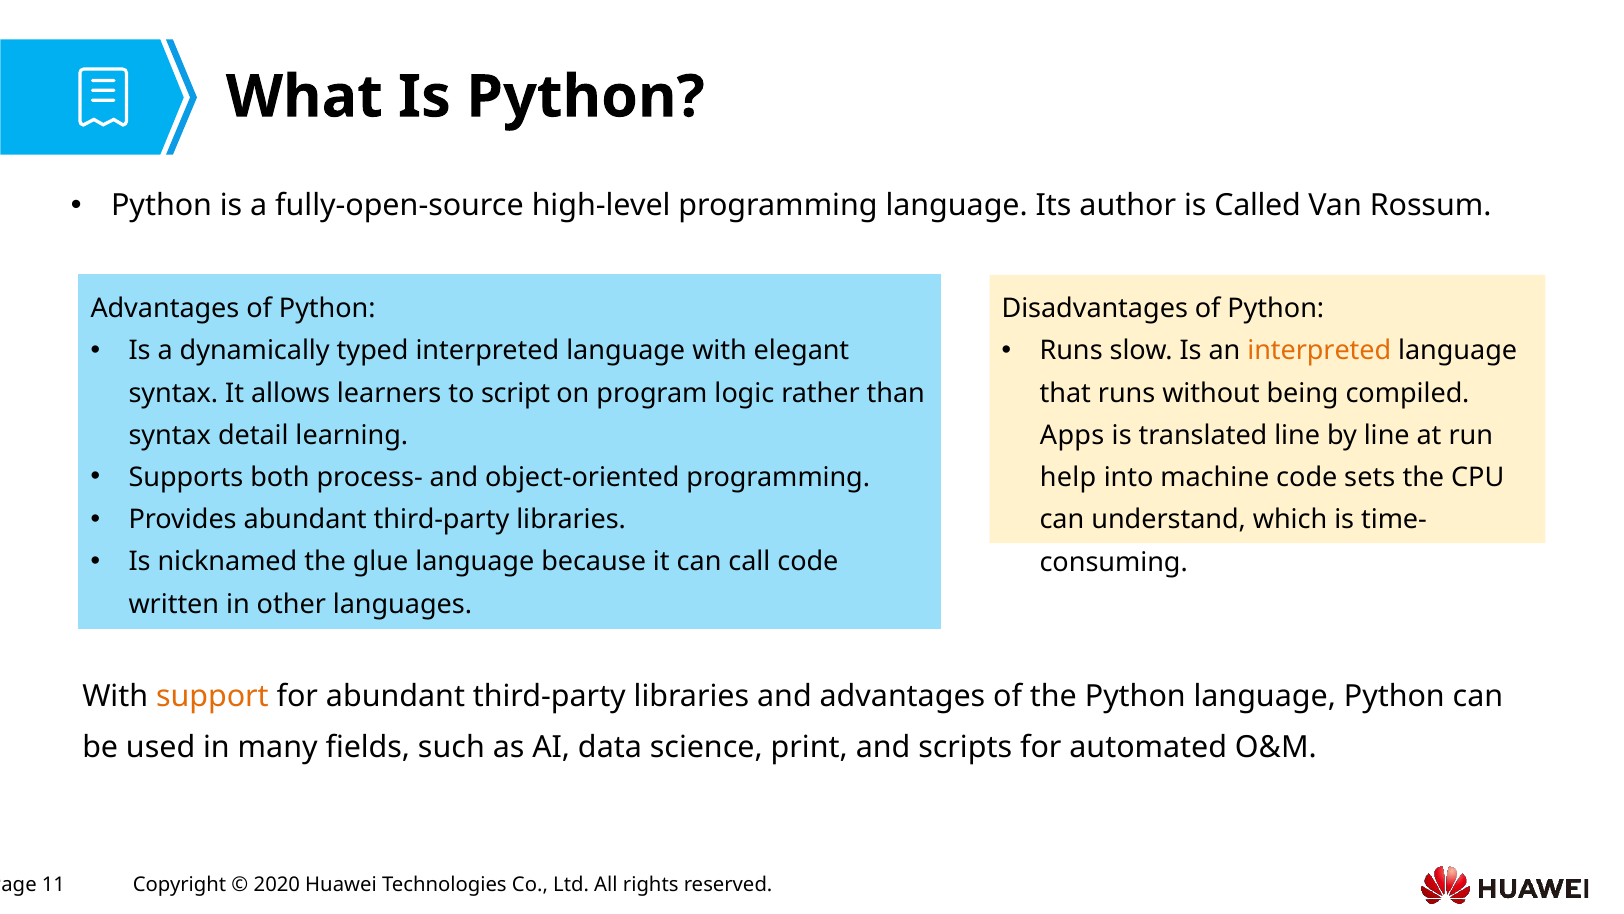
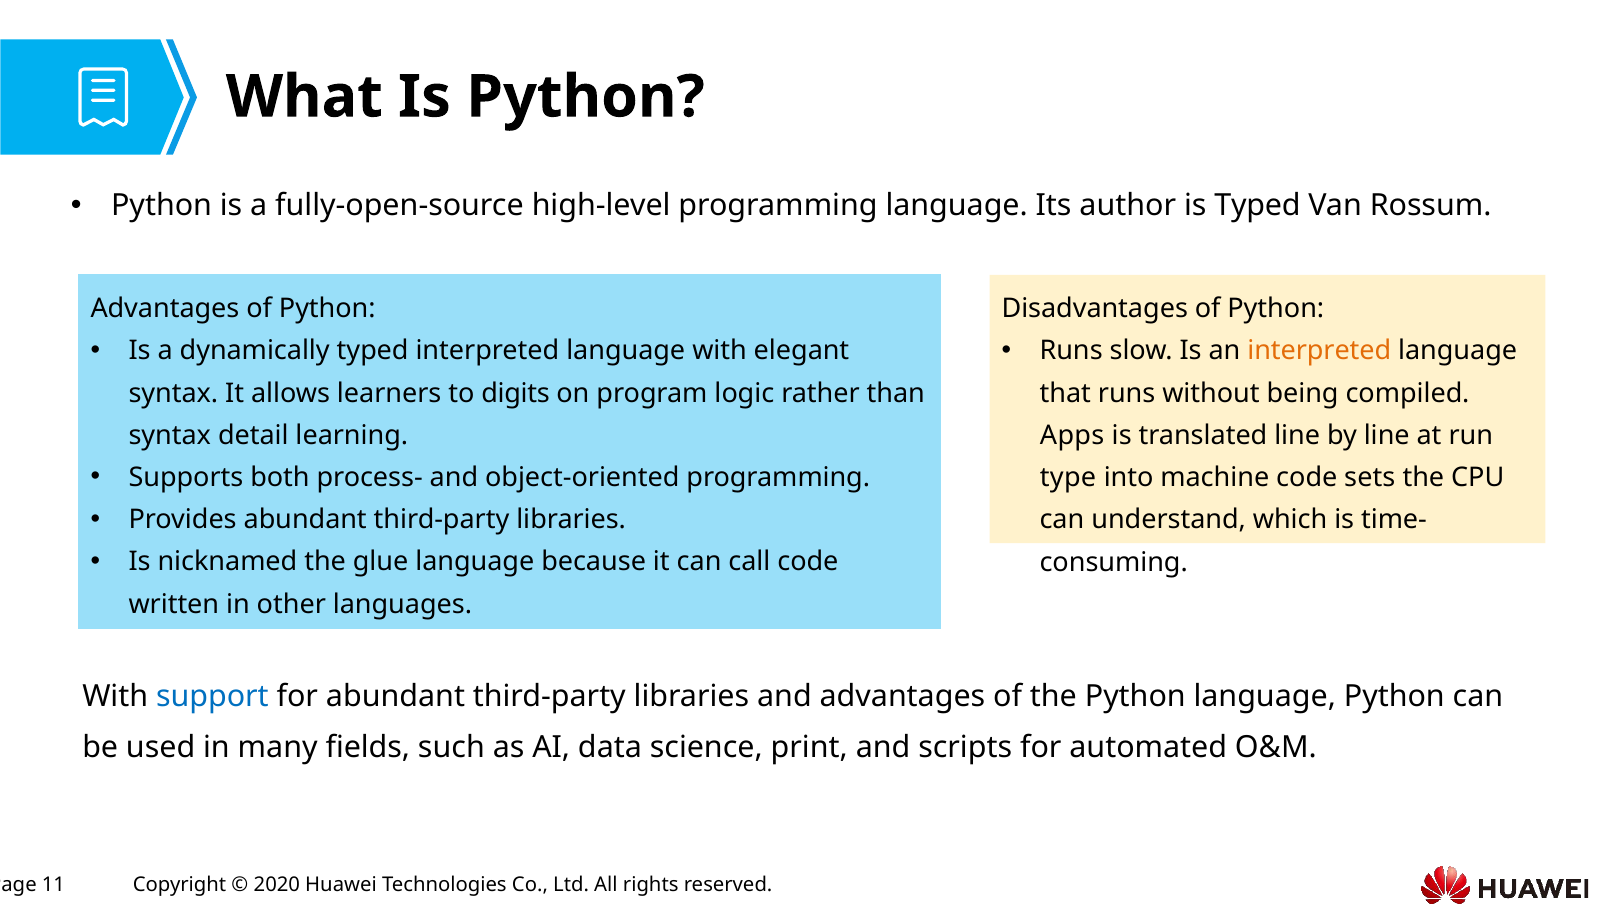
is Called: Called -> Typed
script: script -> digits
help: help -> type
support colour: orange -> blue
